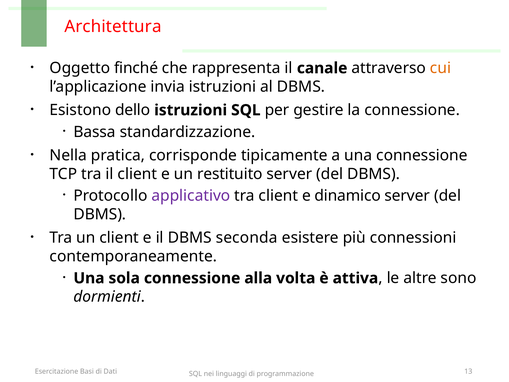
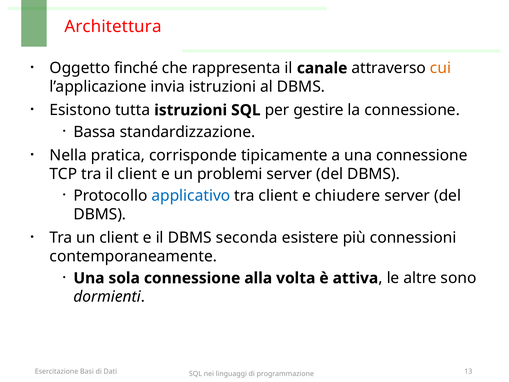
dello: dello -> tutta
restituito: restituito -> problemi
applicativo colour: purple -> blue
dinamico: dinamico -> chiudere
